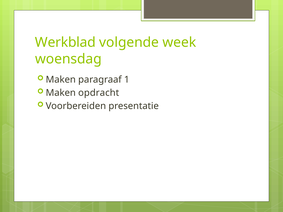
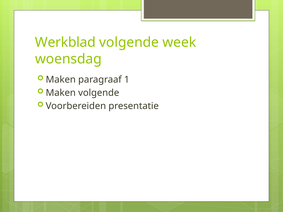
Maken opdracht: opdracht -> volgende
